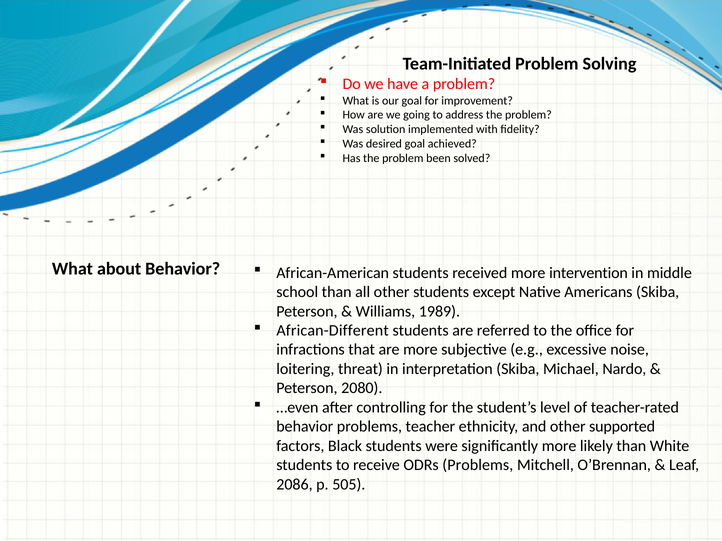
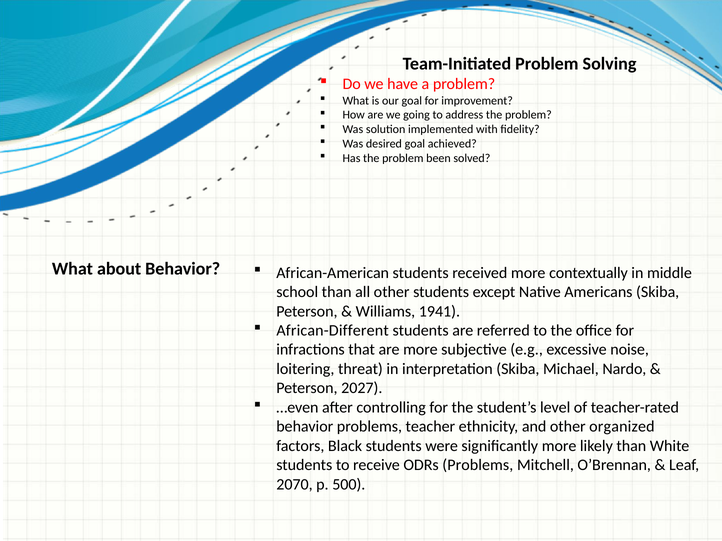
intervention: intervention -> contextually
1989: 1989 -> 1941
2080: 2080 -> 2027
supported: supported -> organized
2086: 2086 -> 2070
505: 505 -> 500
